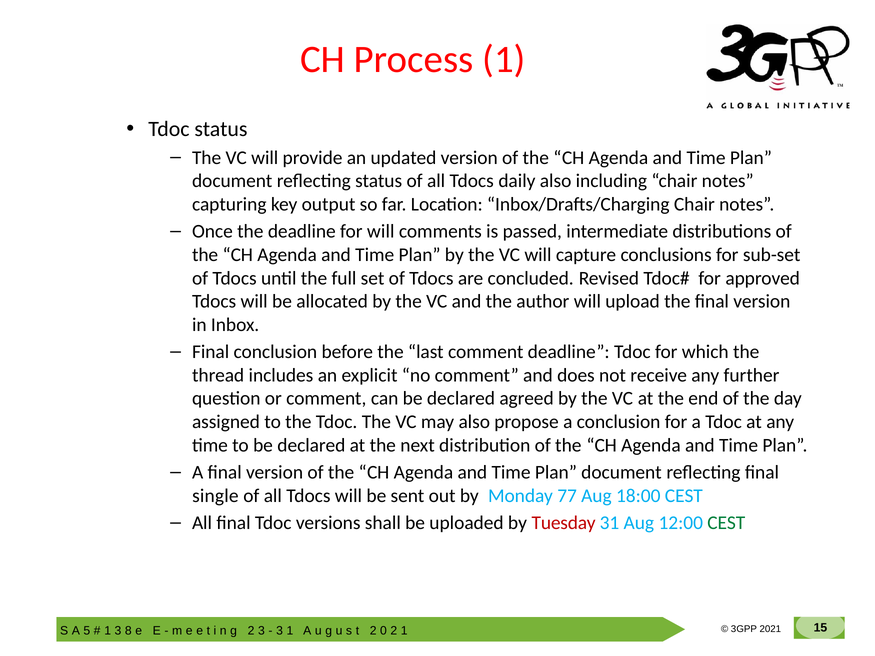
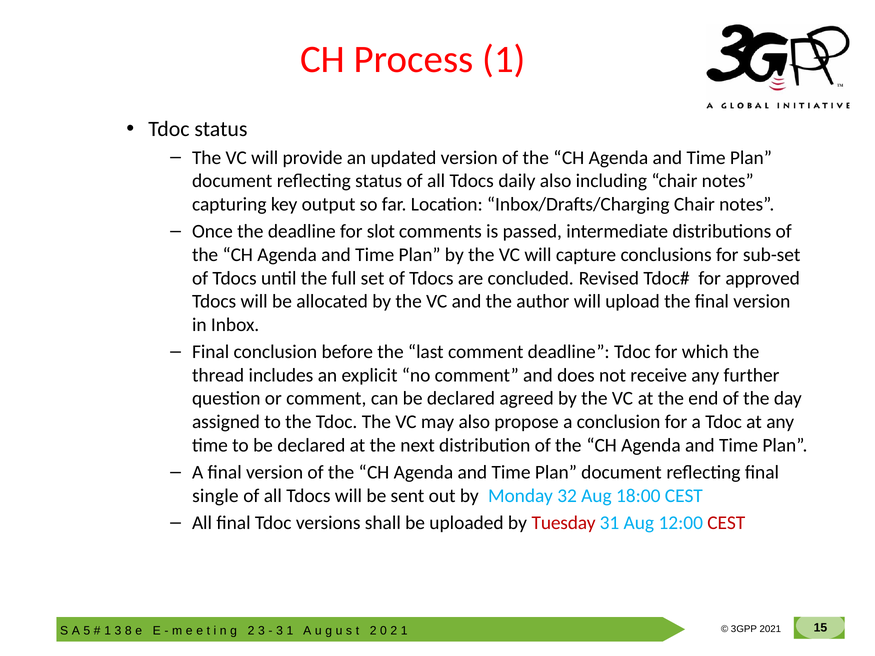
for will: will -> slot
77: 77 -> 32
CEST at (726, 523) colour: green -> red
